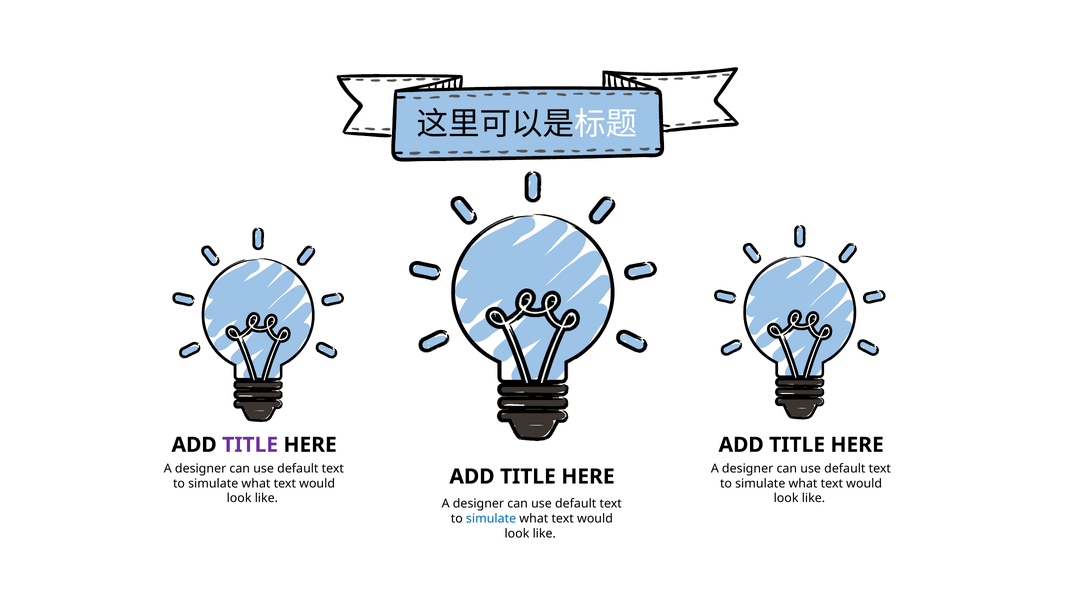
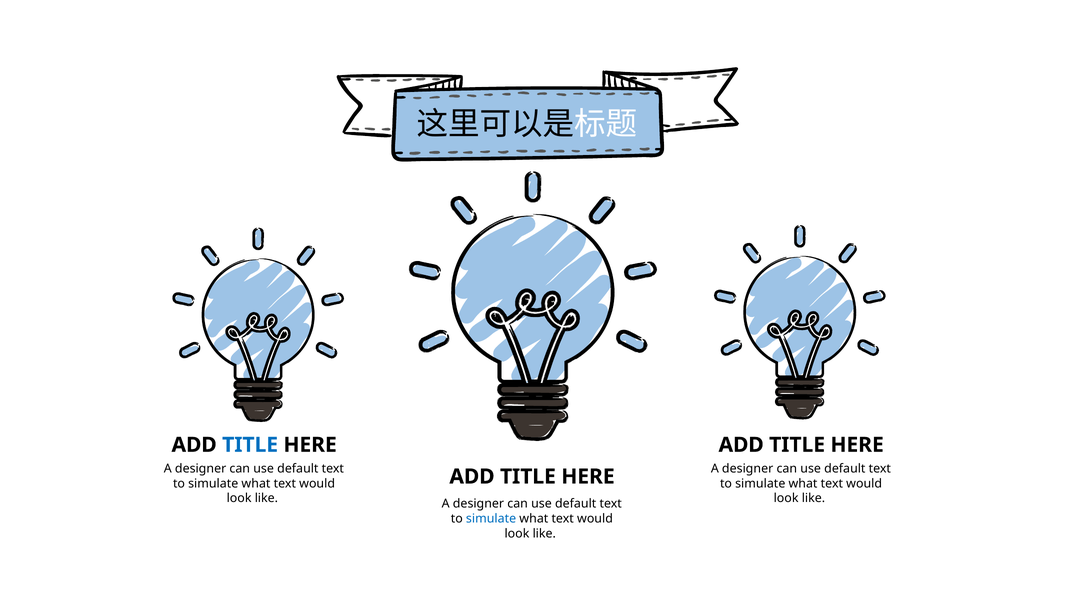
TITLE at (250, 445) colour: purple -> blue
